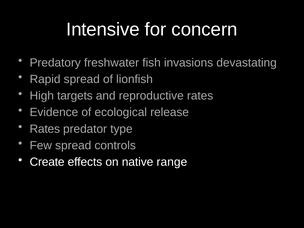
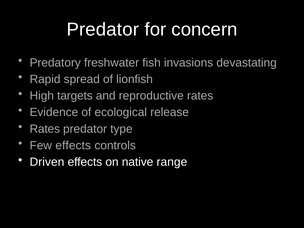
Intensive at (103, 29): Intensive -> Predator
Few spread: spread -> effects
Create: Create -> Driven
